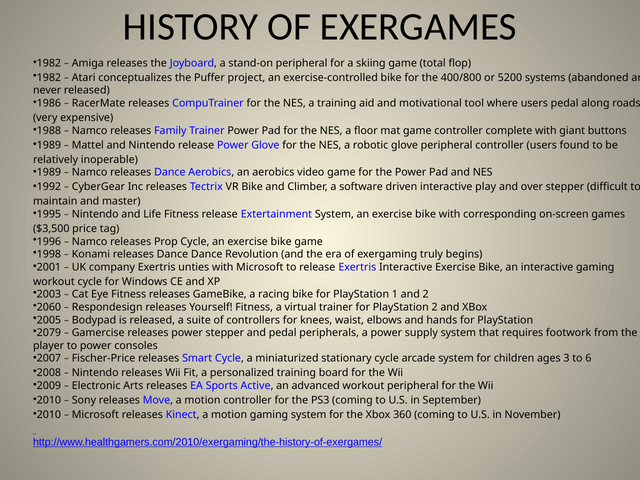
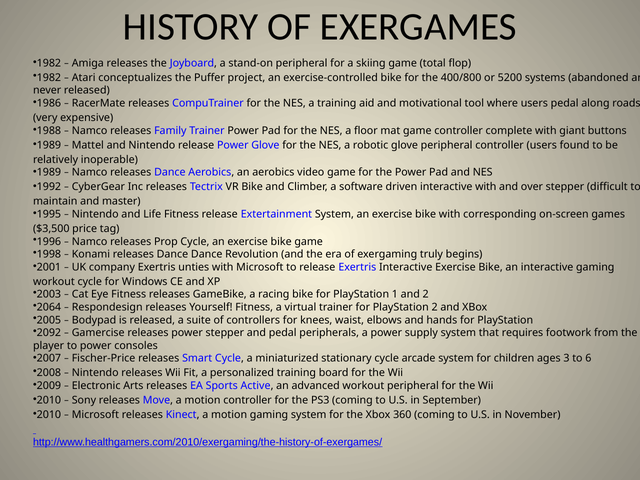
interactive play: play -> with
2060: 2060 -> 2064
2079: 2079 -> 2092
